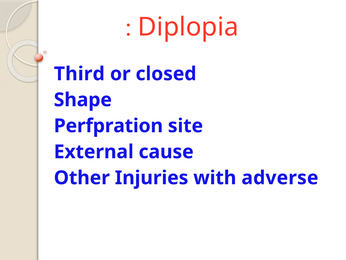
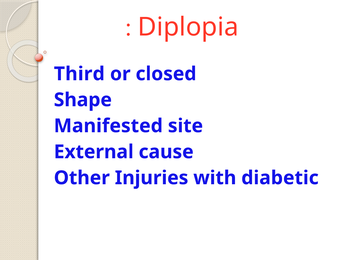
Perfpration: Perfpration -> Manifested
adverse: adverse -> diabetic
